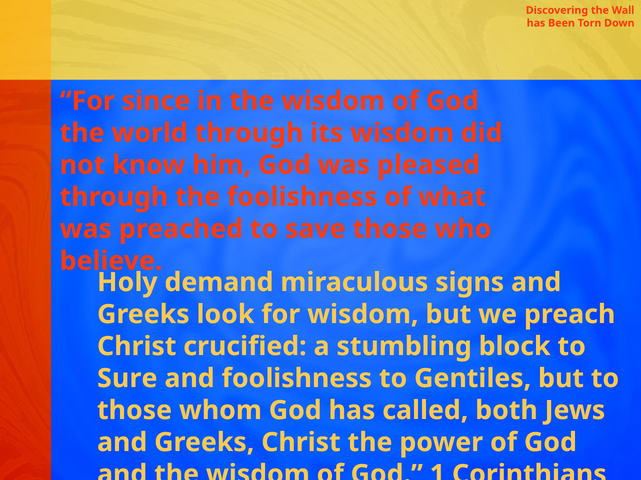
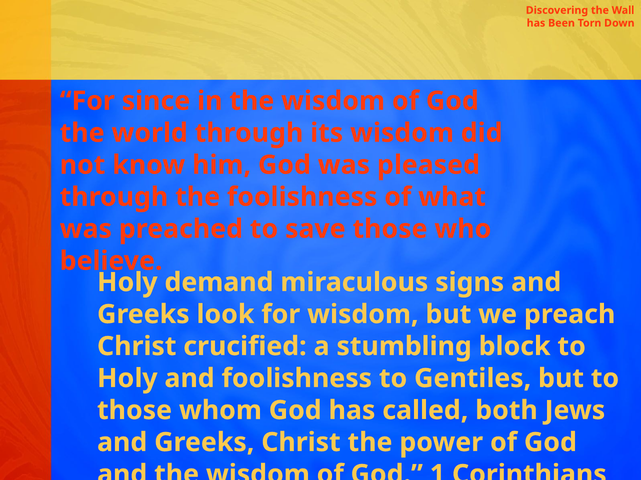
Sure at (127, 379): Sure -> Holy
